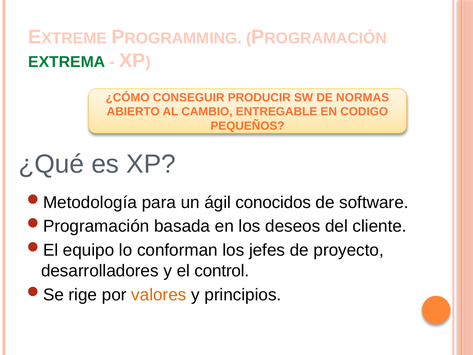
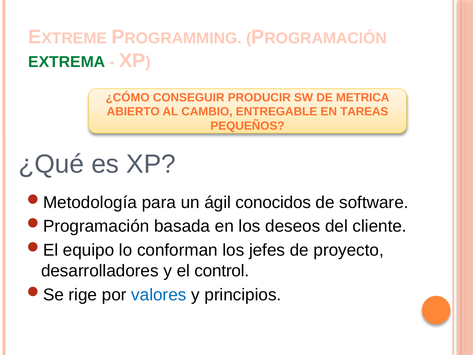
NORMAS: NORMAS -> METRICA
CODIGO: CODIGO -> TAREAS
valores colour: orange -> blue
